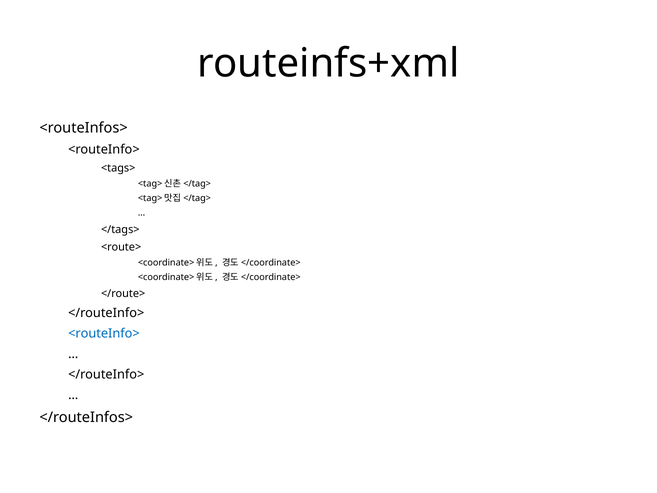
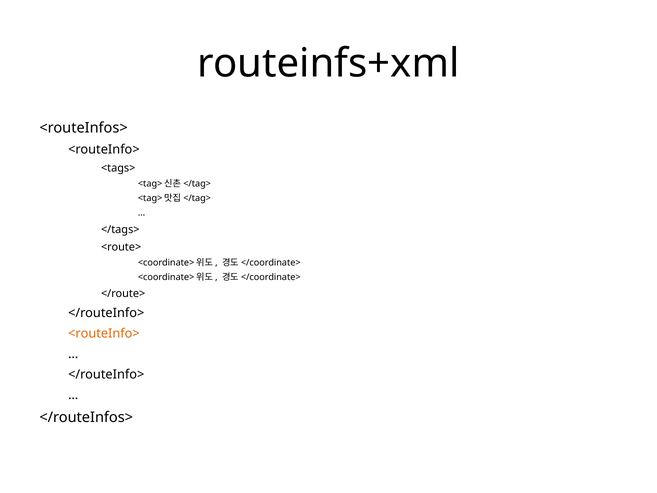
<routeInfo> at (104, 333) colour: blue -> orange
